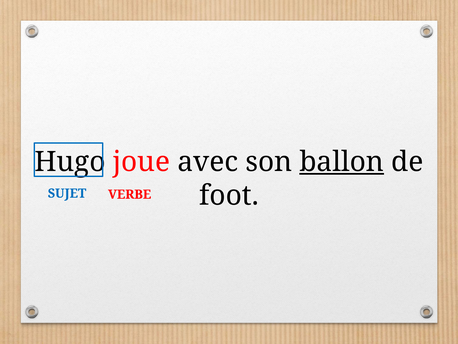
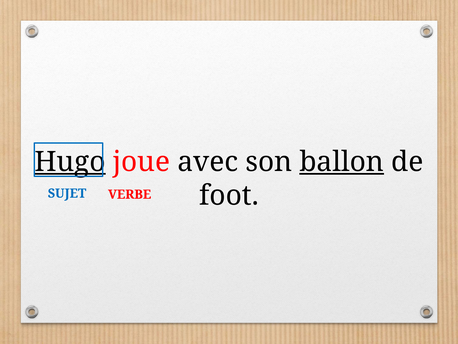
Hugo underline: none -> present
